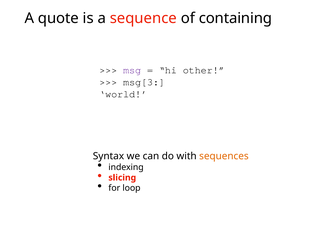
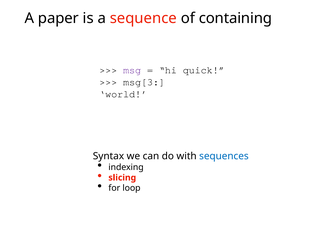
quote: quote -> paper
other: other -> quick
sequences colour: orange -> blue
